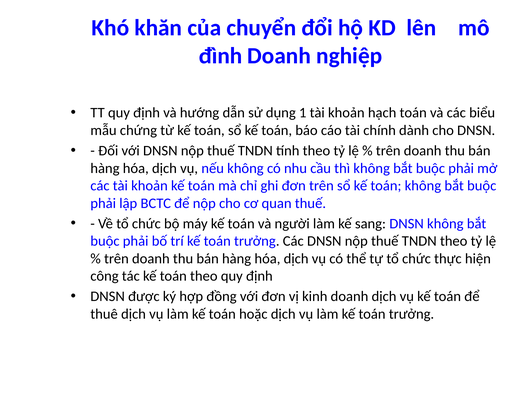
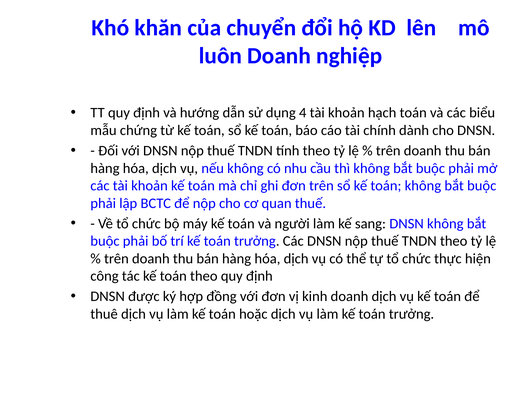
đình: đình -> luôn
1: 1 -> 4
